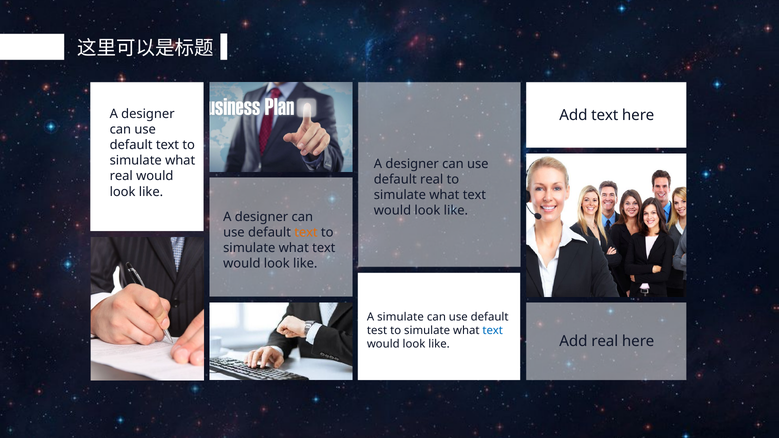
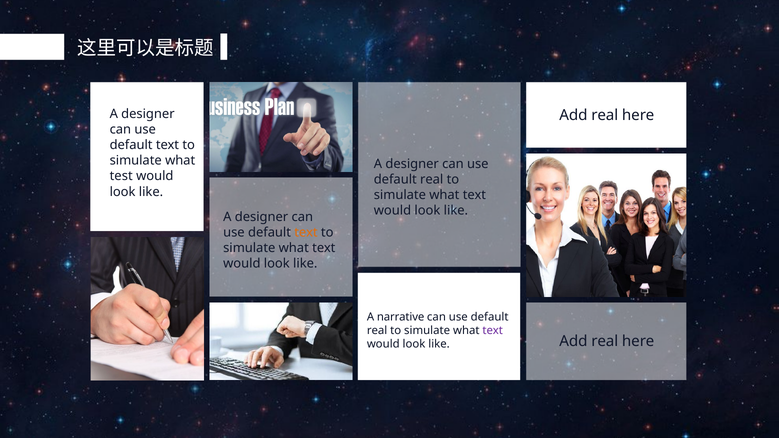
text at (605, 115): text -> real
real at (121, 176): real -> test
A simulate: simulate -> narrative
test at (377, 331): test -> real
text at (493, 331) colour: blue -> purple
